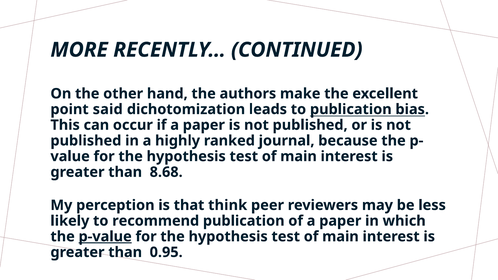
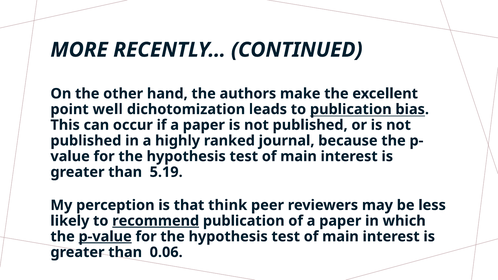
said: said -> well
8.68: 8.68 -> 5.19
recommend underline: none -> present
0.95: 0.95 -> 0.06
